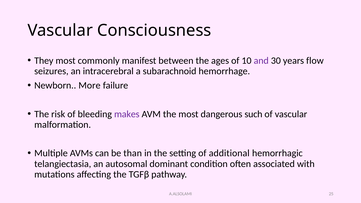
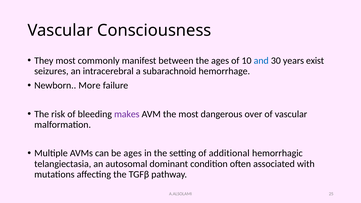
and colour: purple -> blue
flow: flow -> exist
such: such -> over
be than: than -> ages
